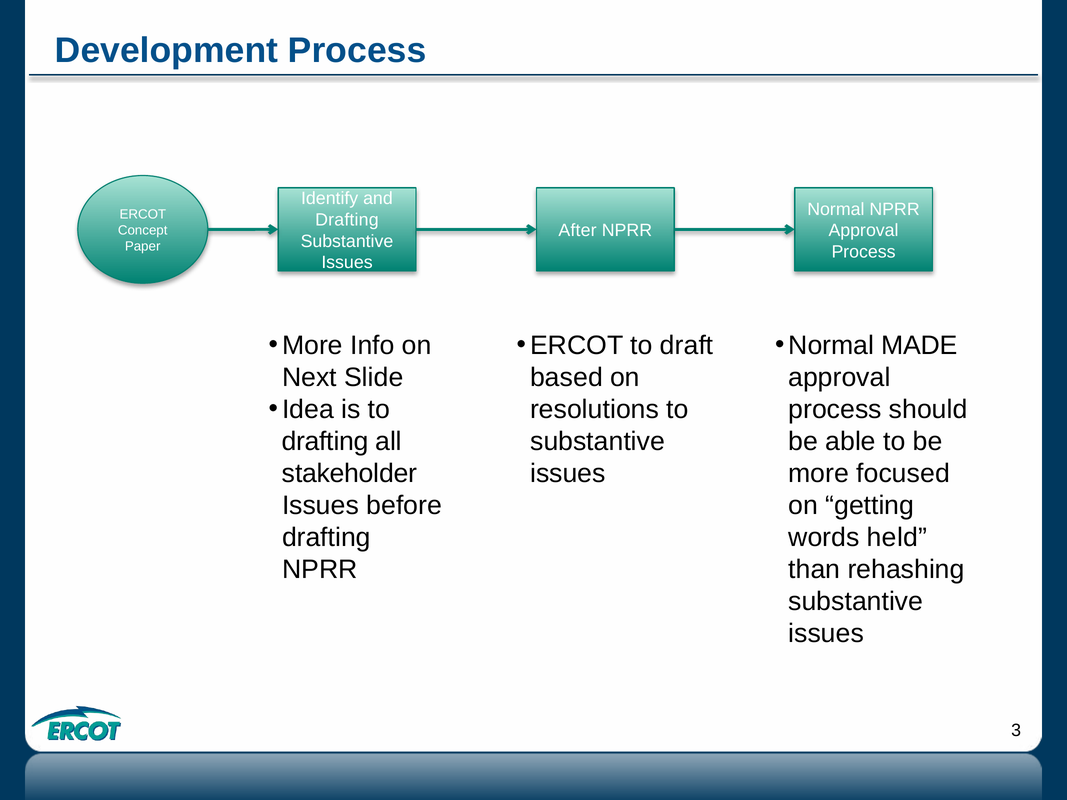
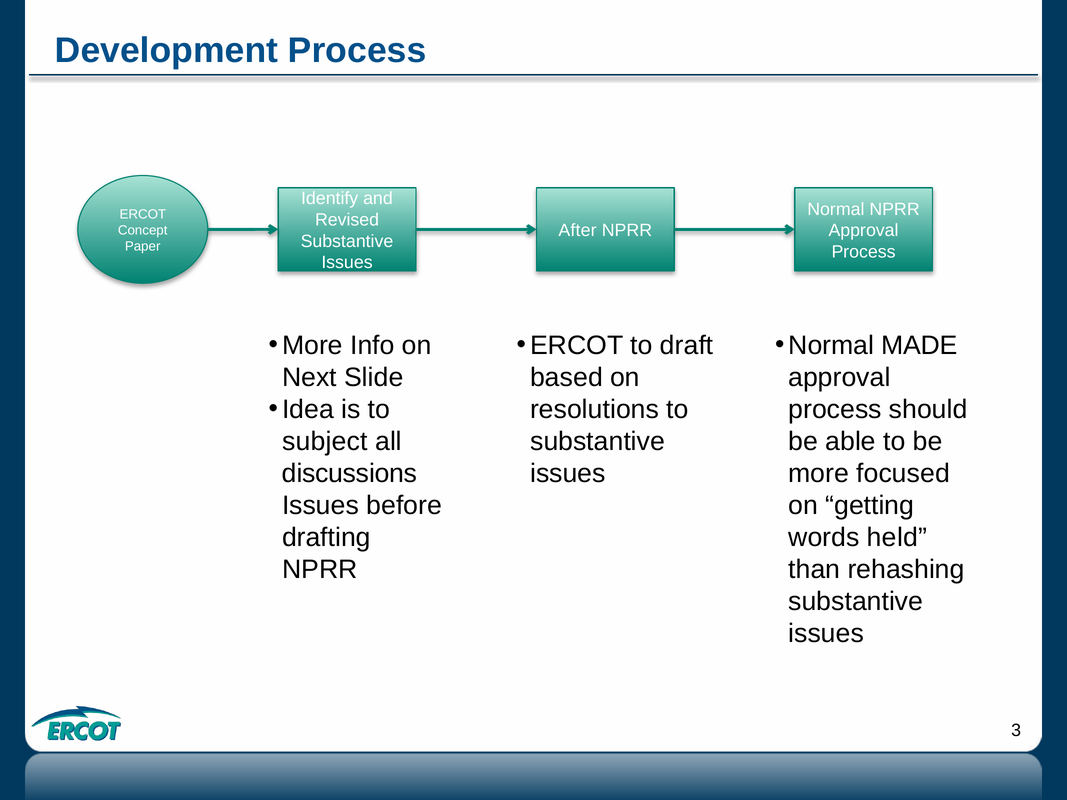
Drafting at (347, 220): Drafting -> Revised
drafting at (325, 441): drafting -> subject
stakeholder: stakeholder -> discussions
